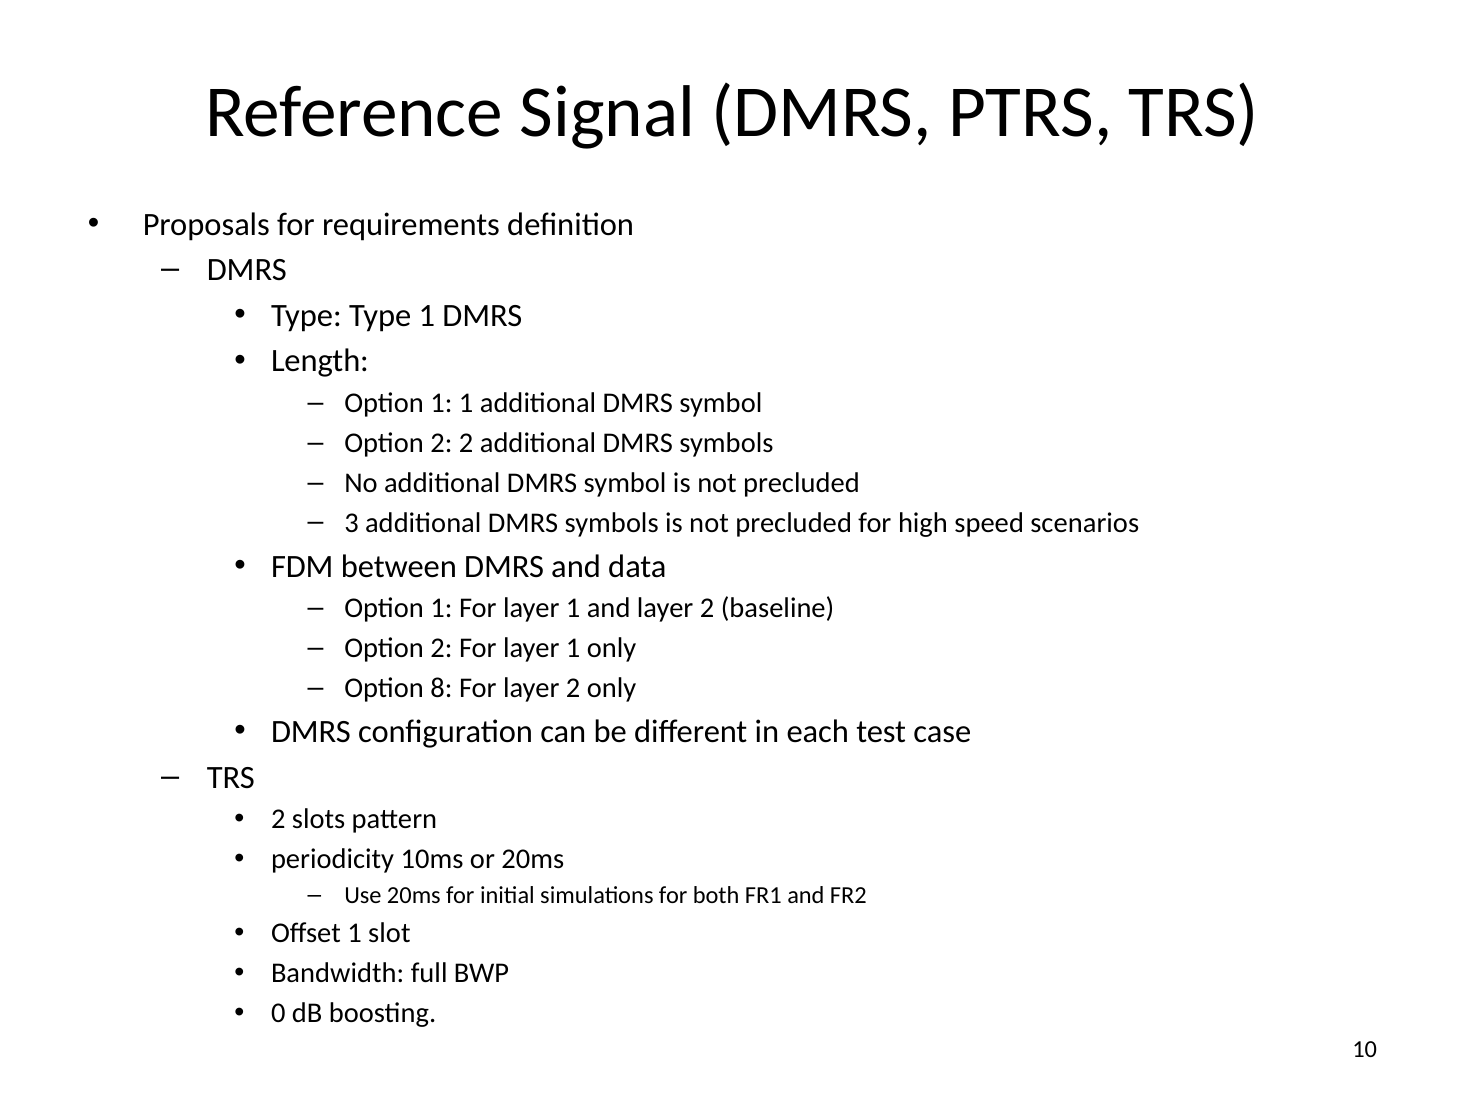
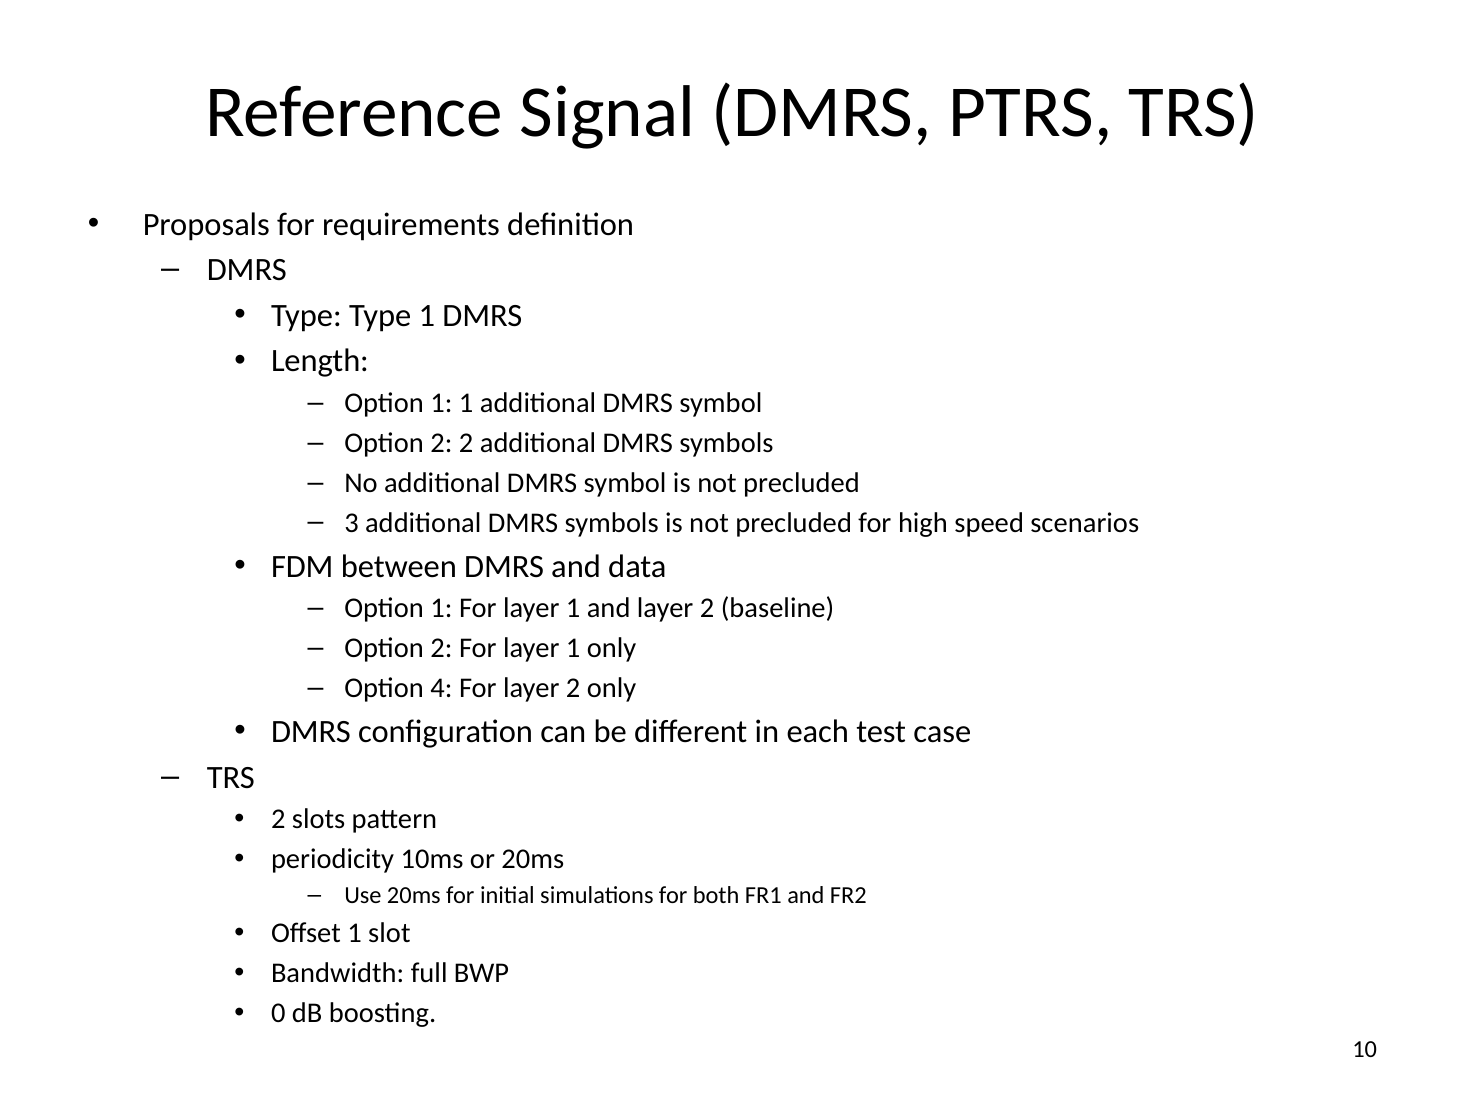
8: 8 -> 4
